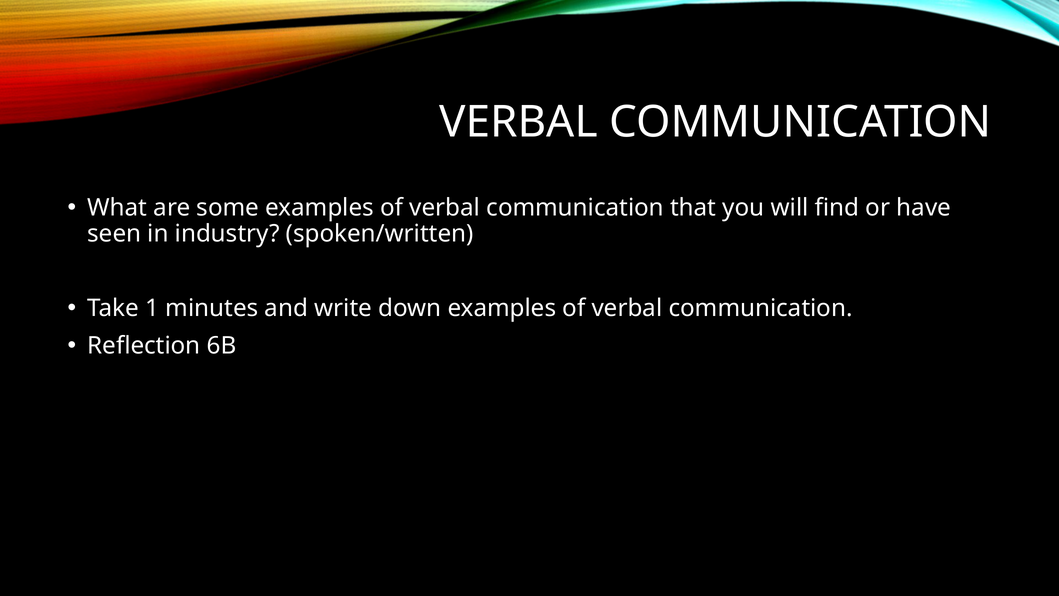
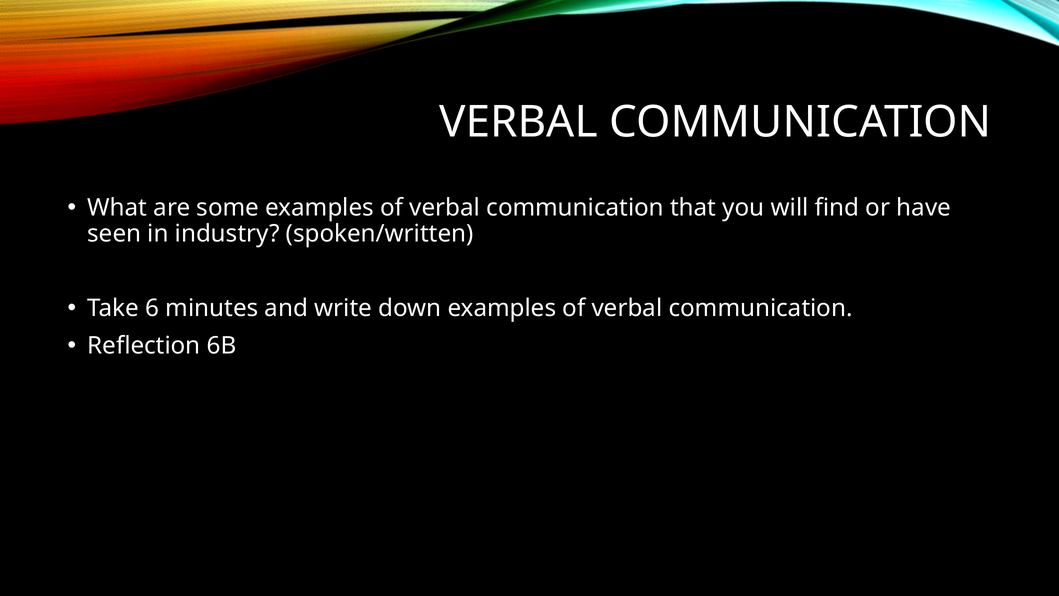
1: 1 -> 6
